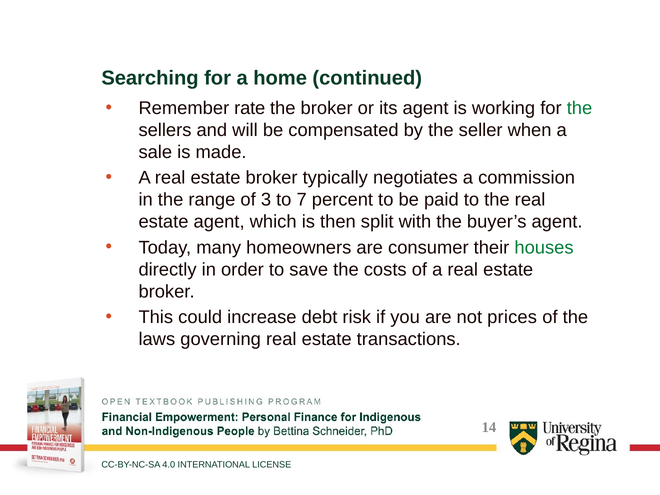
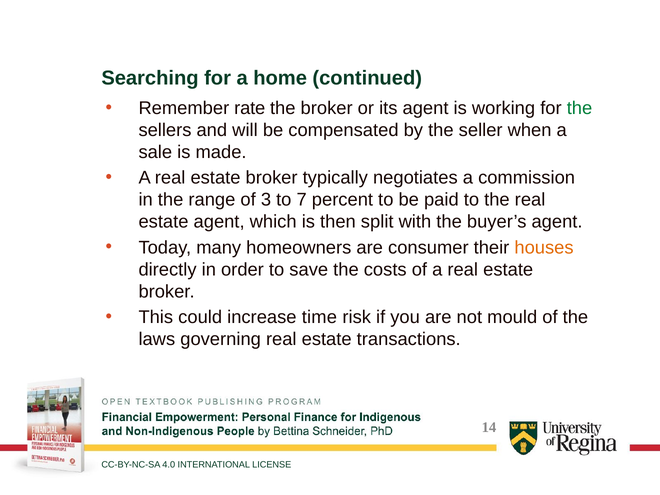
houses colour: green -> orange
debt: debt -> time
prices: prices -> mould
